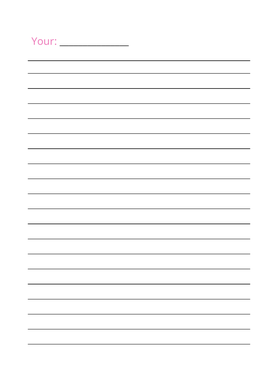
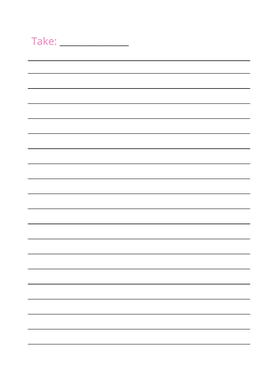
Your: Your -> Take
